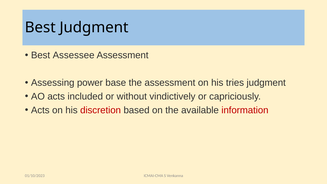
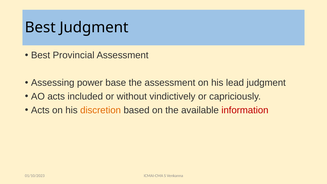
Assessee: Assessee -> Provincial
tries: tries -> lead
discretion colour: red -> orange
